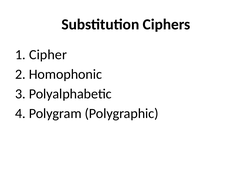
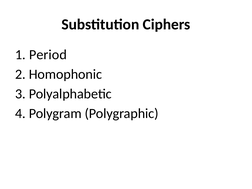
Cipher: Cipher -> Period
